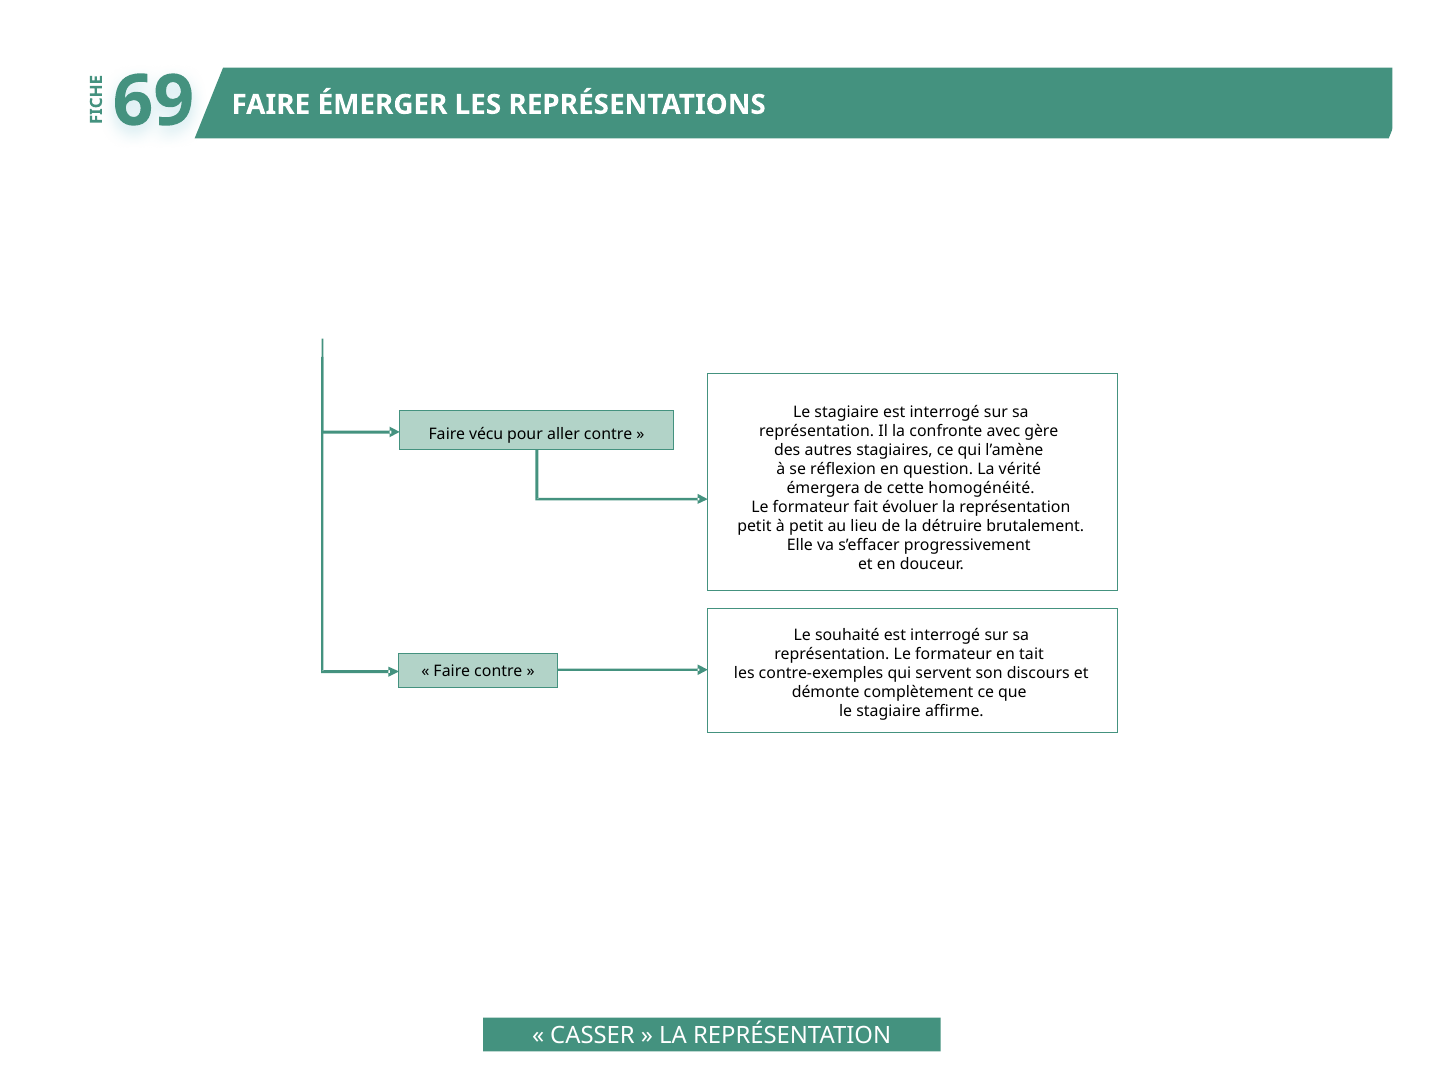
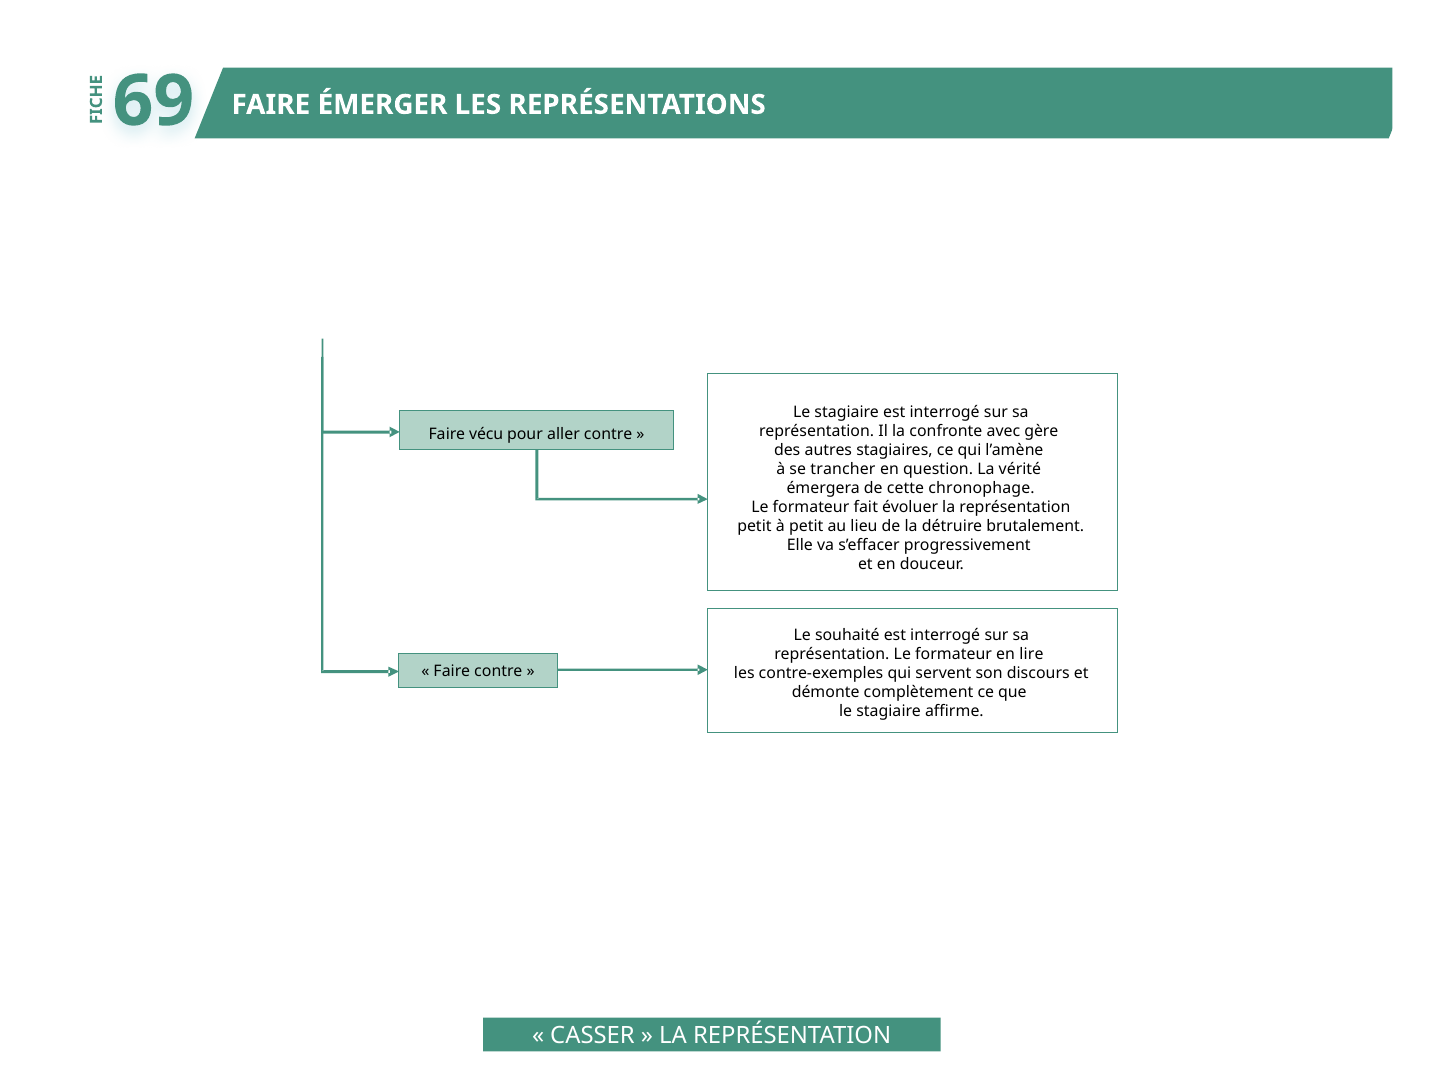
réflexion: réflexion -> trancher
homogénéité: homogénéité -> chronophage
tait: tait -> lire
